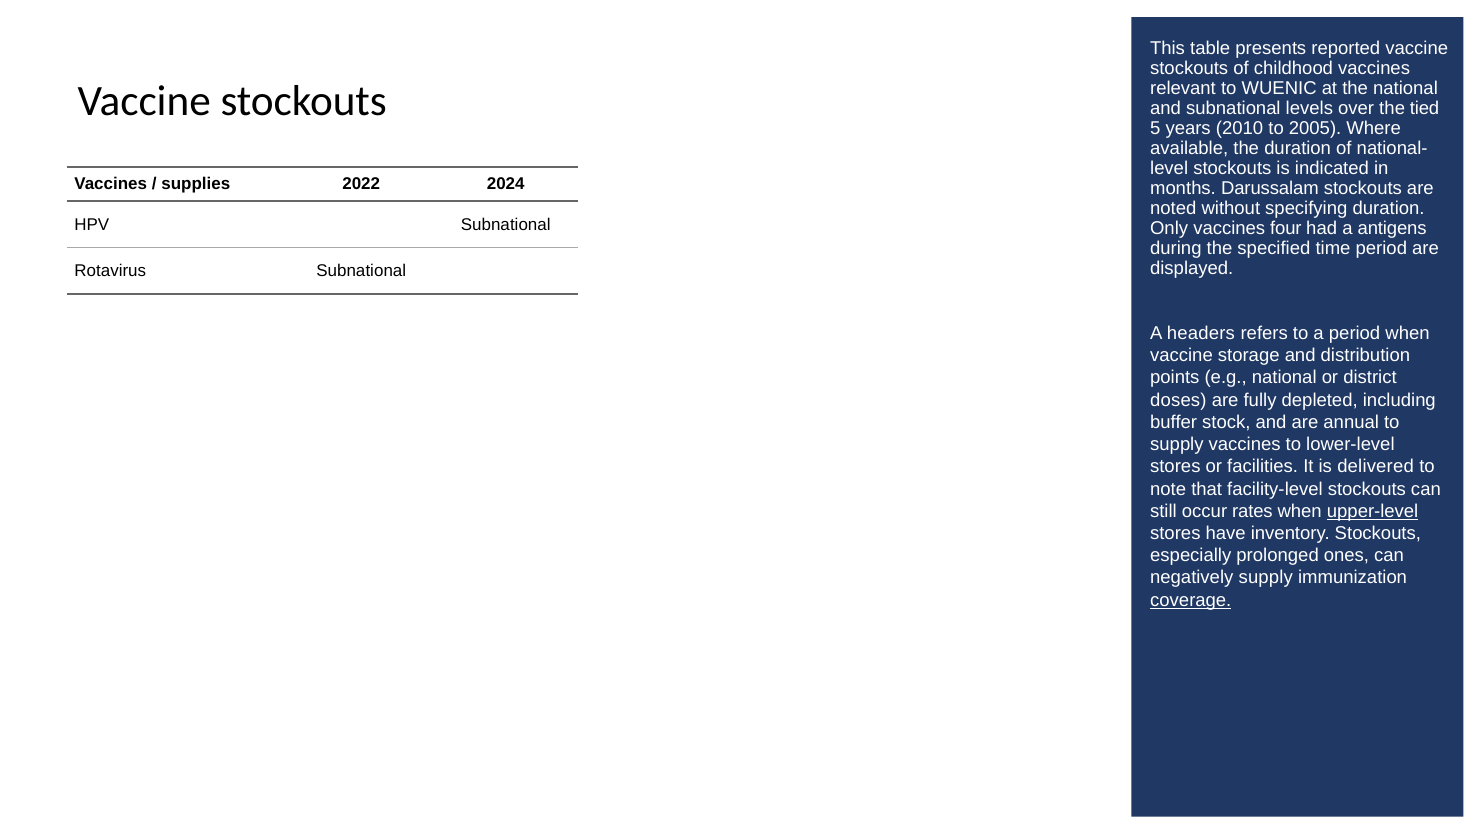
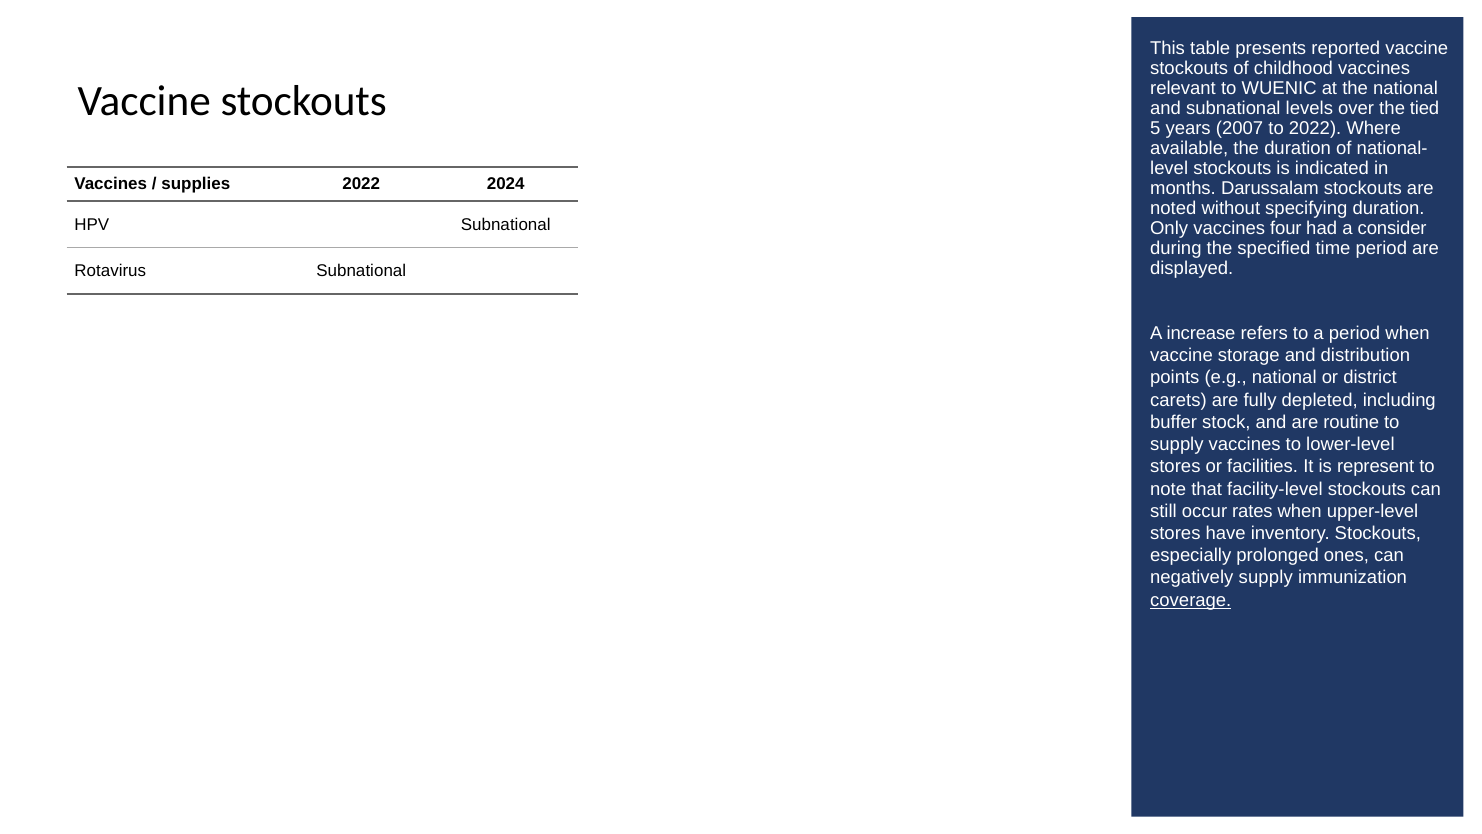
2010: 2010 -> 2007
to 2005: 2005 -> 2022
antigens: antigens -> consider
headers: headers -> increase
doses: doses -> carets
annual: annual -> routine
delivered: delivered -> represent
upper-level underline: present -> none
